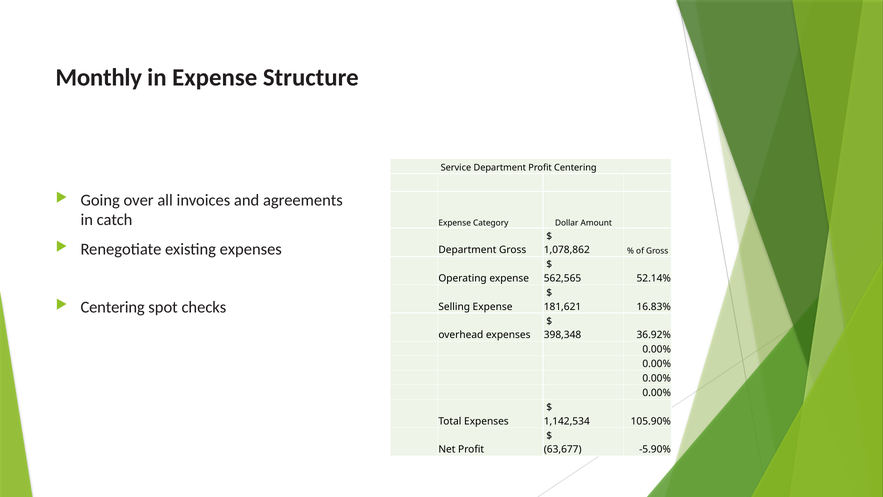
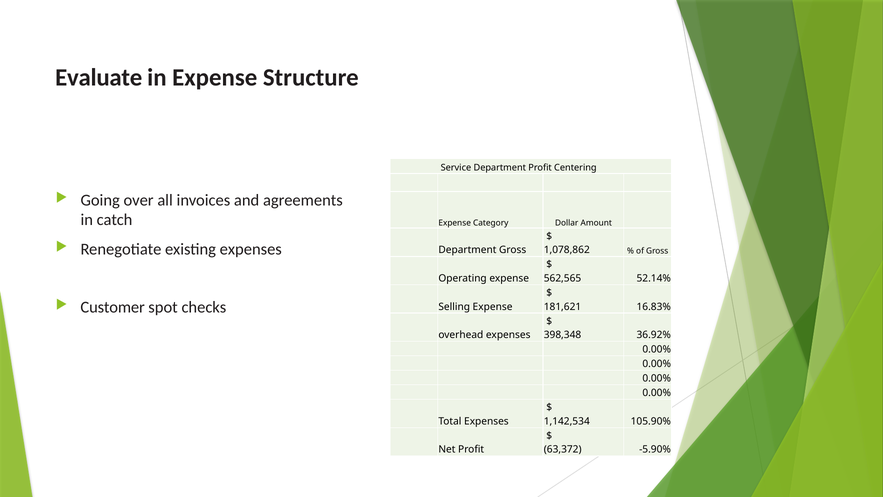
Monthly: Monthly -> Evaluate
Centering at (113, 307): Centering -> Customer
63,677: 63,677 -> 63,372
